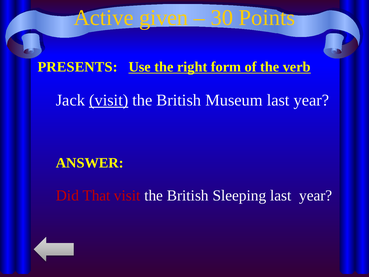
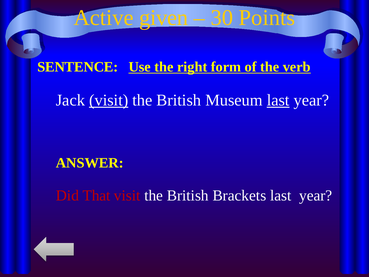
PRESENTS: PRESENTS -> SENTENCE
last at (278, 100) underline: none -> present
Sleeping: Sleeping -> Brackets
